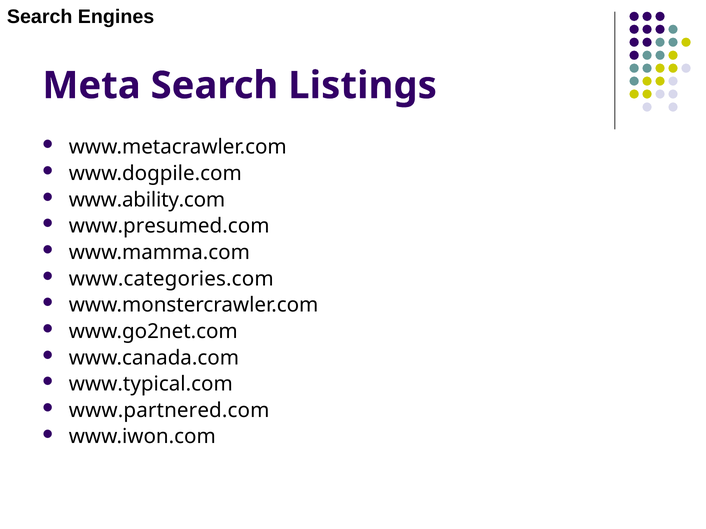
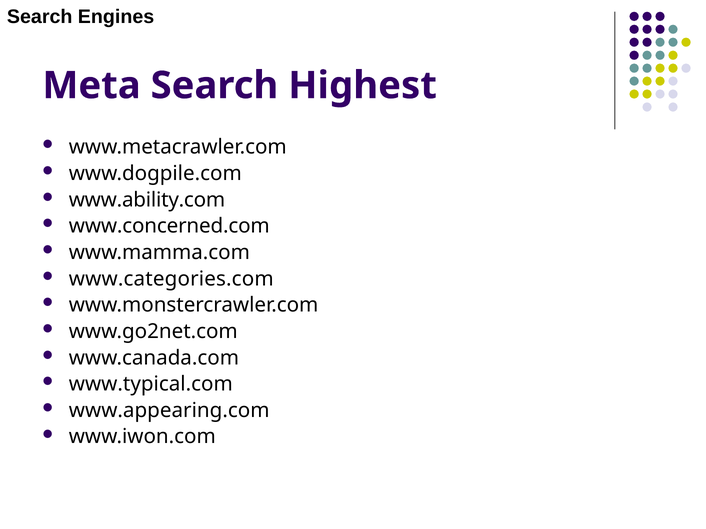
Listings: Listings -> Highest
www.presumed.com: www.presumed.com -> www.concerned.com
www.partnered.com: www.partnered.com -> www.appearing.com
